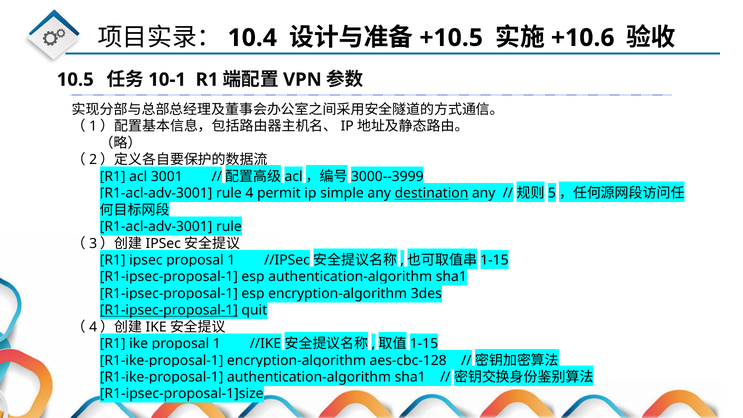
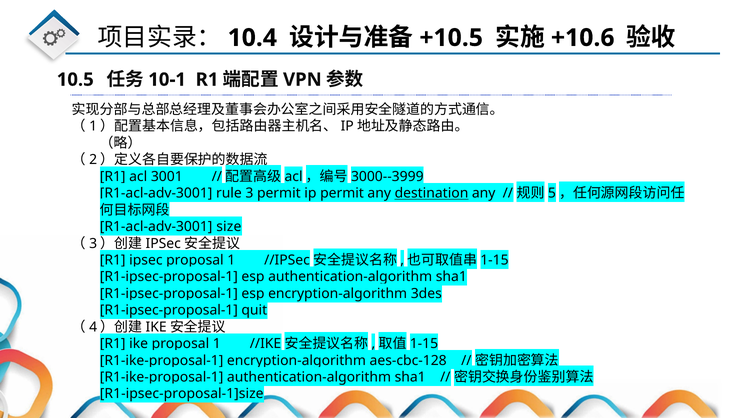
4: 4 -> 3
ip simple: simple -> permit
rule at (229, 227): rule -> size
R1-ipsec-proposal-1 at (169, 310) underline: present -> none
